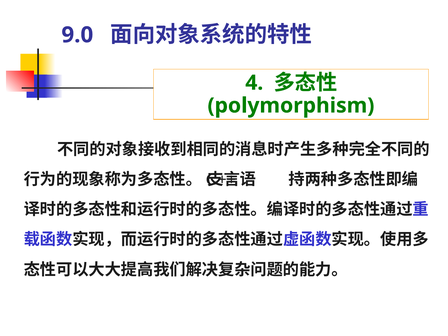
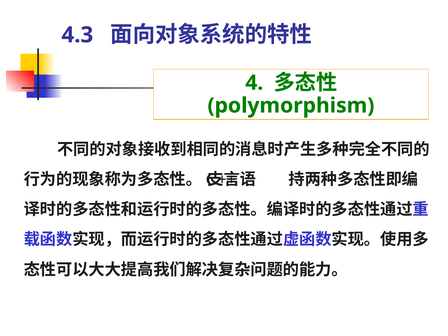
9.0: 9.0 -> 4.3
